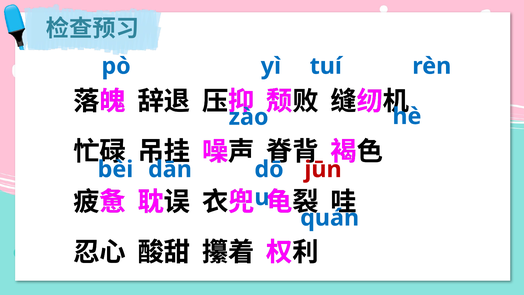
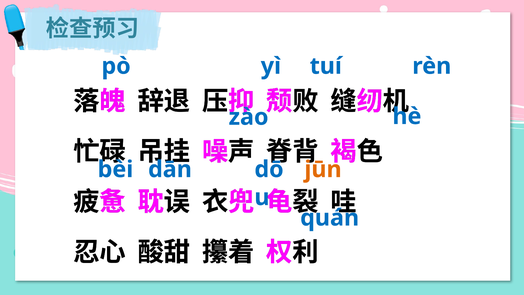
jūn colour: red -> orange
